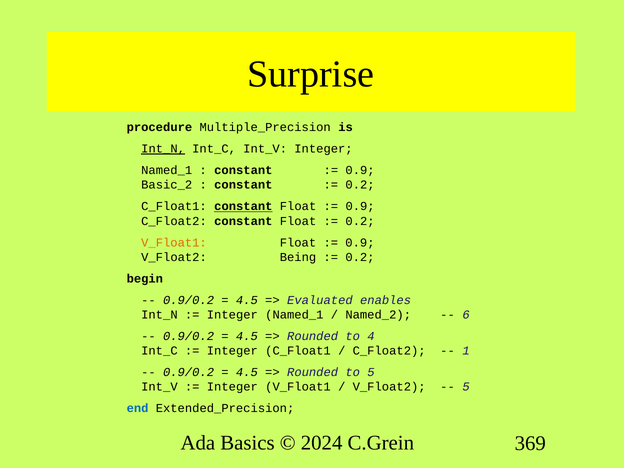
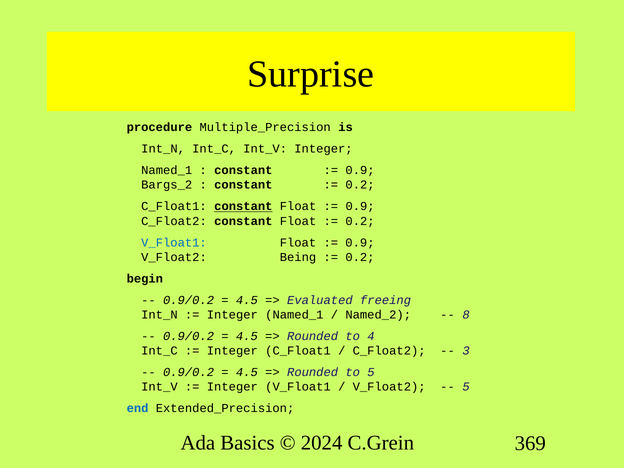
Int_N at (163, 149) underline: present -> none
Basic_2: Basic_2 -> Bargs_2
V_Float1 at (174, 242) colour: orange -> blue
enables: enables -> freeing
6: 6 -> 8
1: 1 -> 3
